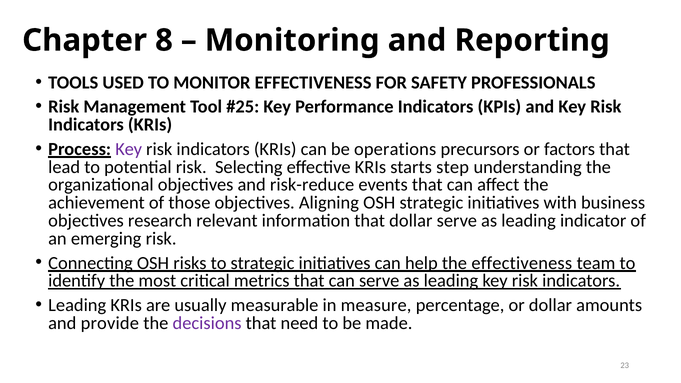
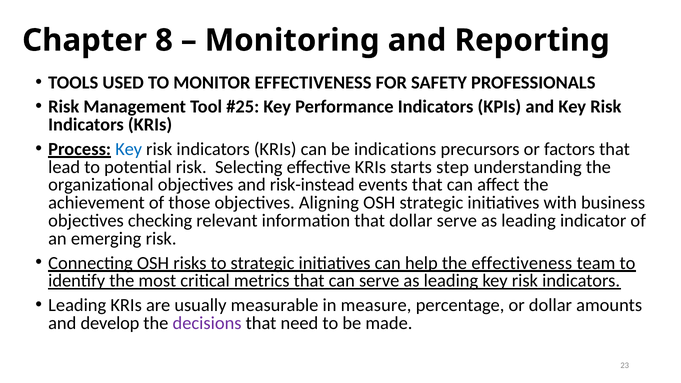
Key at (129, 149) colour: purple -> blue
operations: operations -> indications
risk-reduce: risk-reduce -> risk-instead
research: research -> checking
provide: provide -> develop
